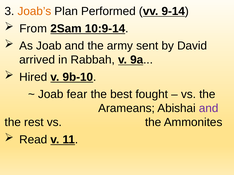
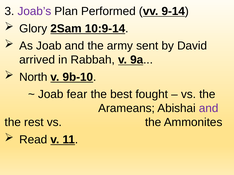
Joab’s colour: orange -> purple
From: From -> Glory
Hired: Hired -> North
